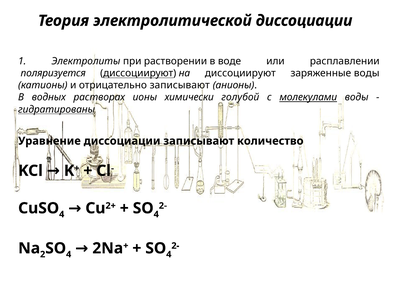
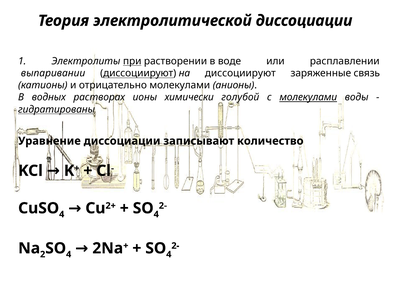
при underline: none -> present
поляризуется: поляризуется -> выпаривании
заряженные воды: воды -> связь
отрицательно записывают: записывают -> молекулами
